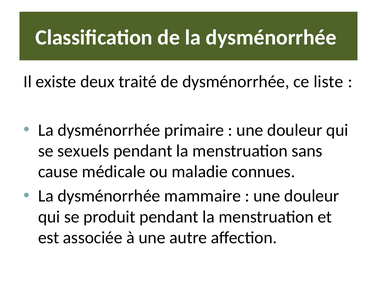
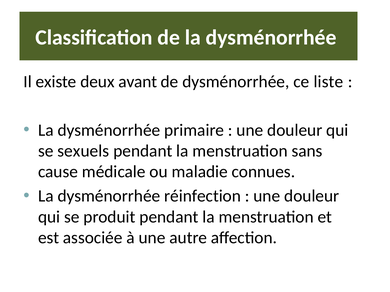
traité: traité -> avant
mammaire: mammaire -> réinfection
